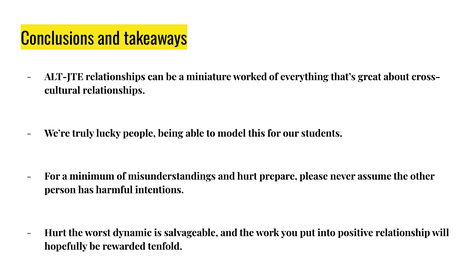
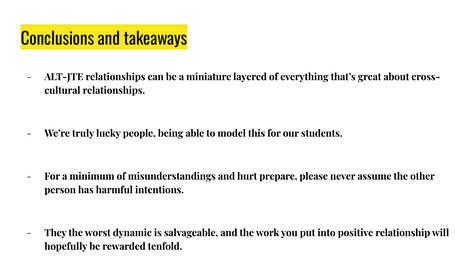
worked: worked -> layered
Hurt at (55, 232): Hurt -> They
